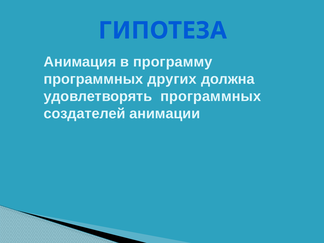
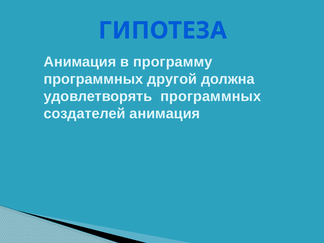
других: других -> другой
создателей анимации: анимации -> анимация
